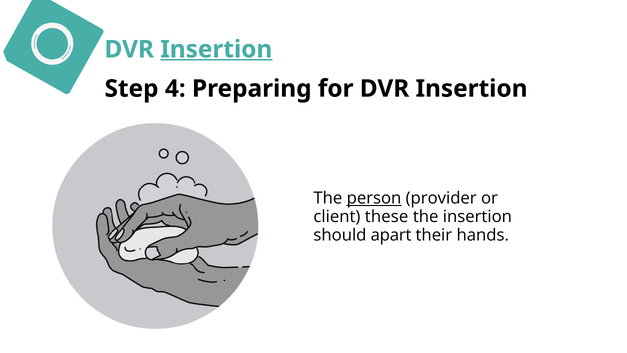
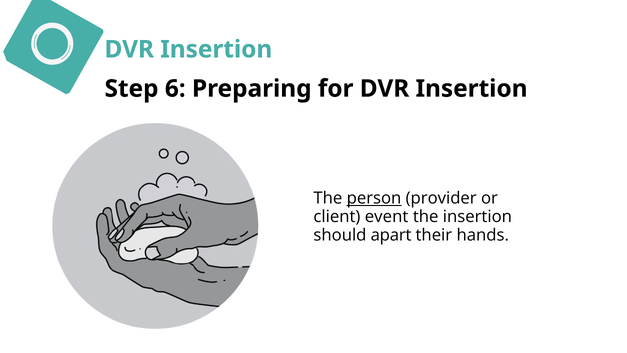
Insertion at (216, 49) underline: present -> none
4: 4 -> 6
these: these -> event
